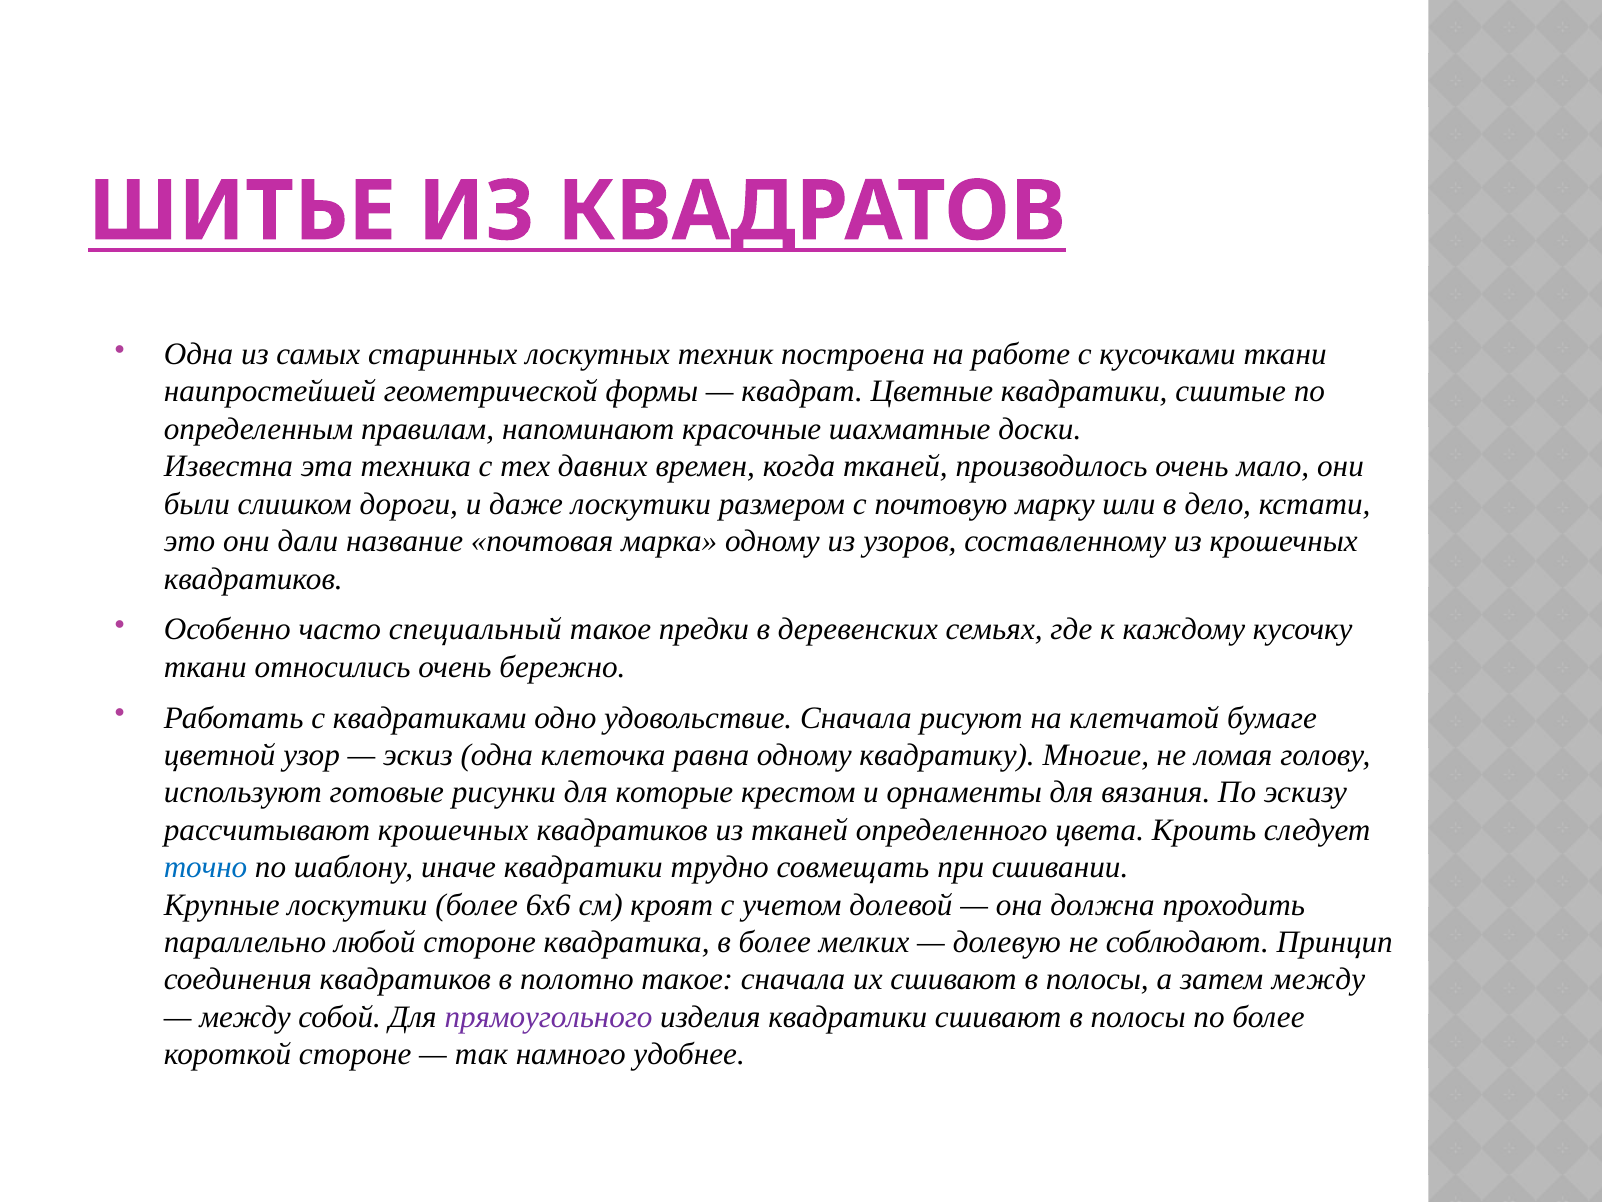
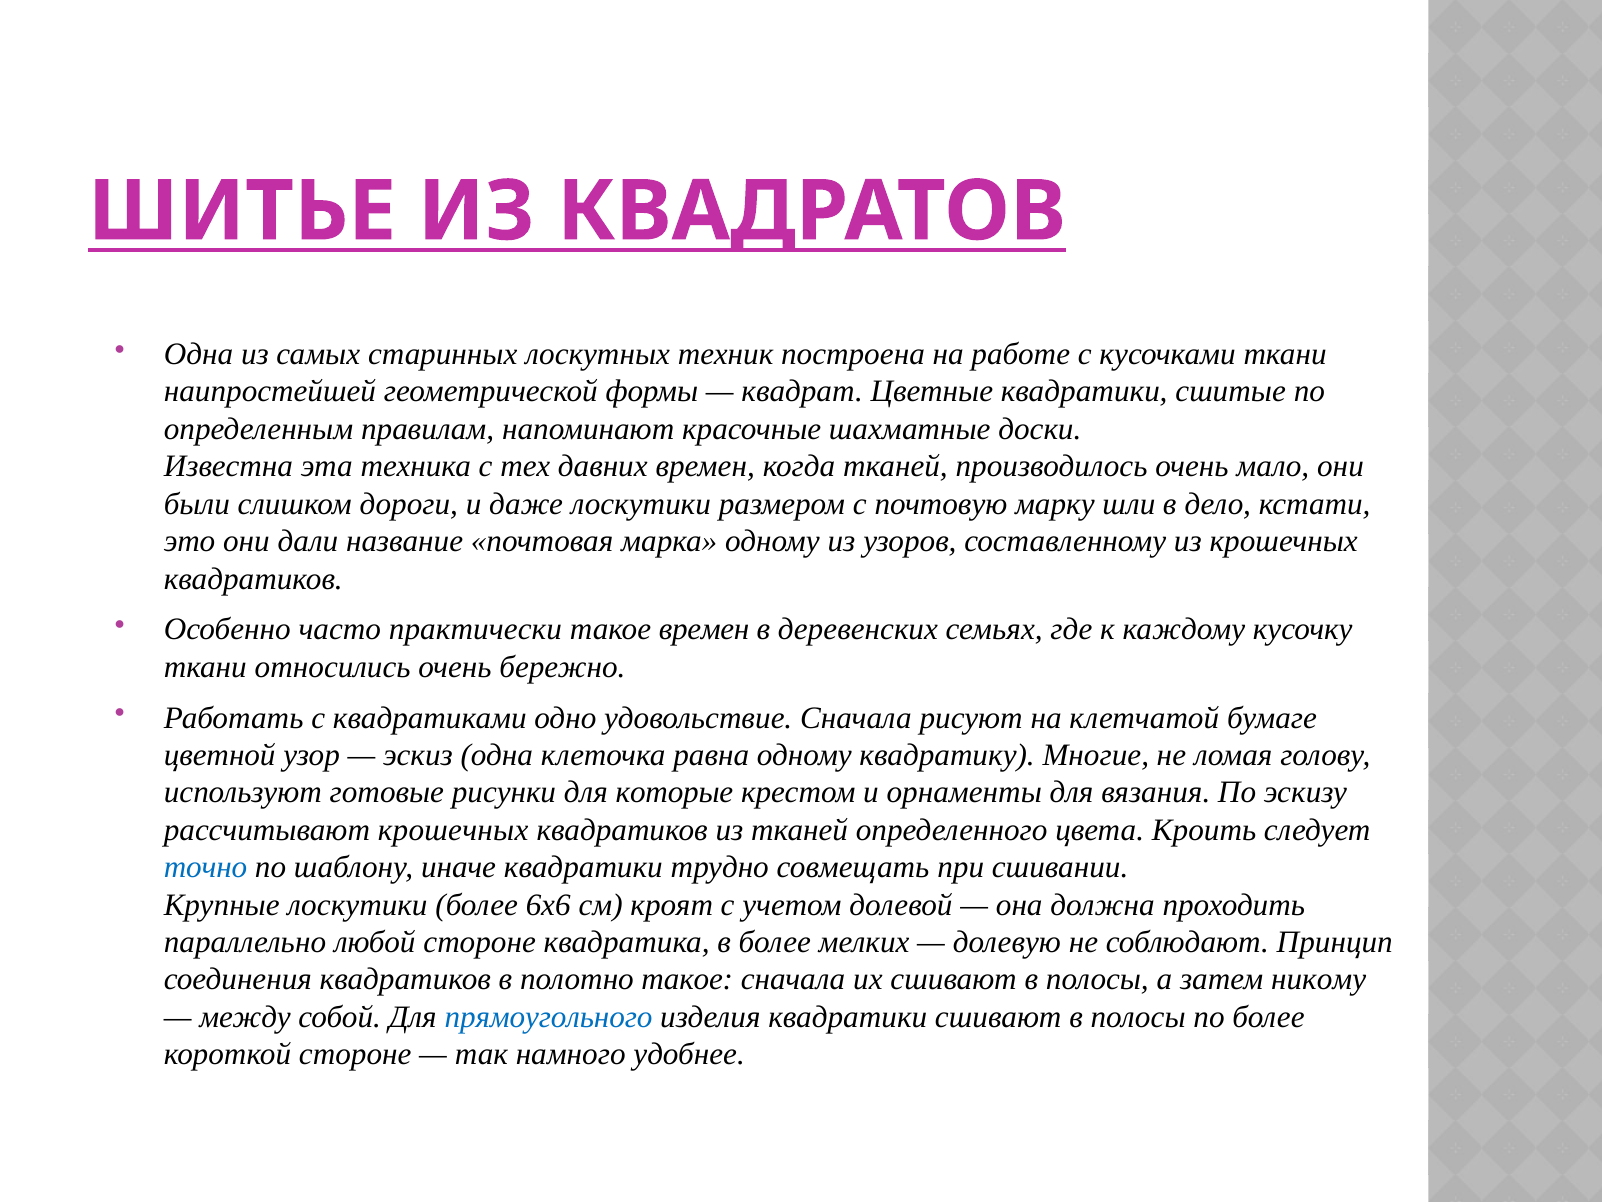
специальный: специальный -> практически
такое предки: предки -> времен
затем между: между -> никому
прямоугольного colour: purple -> blue
